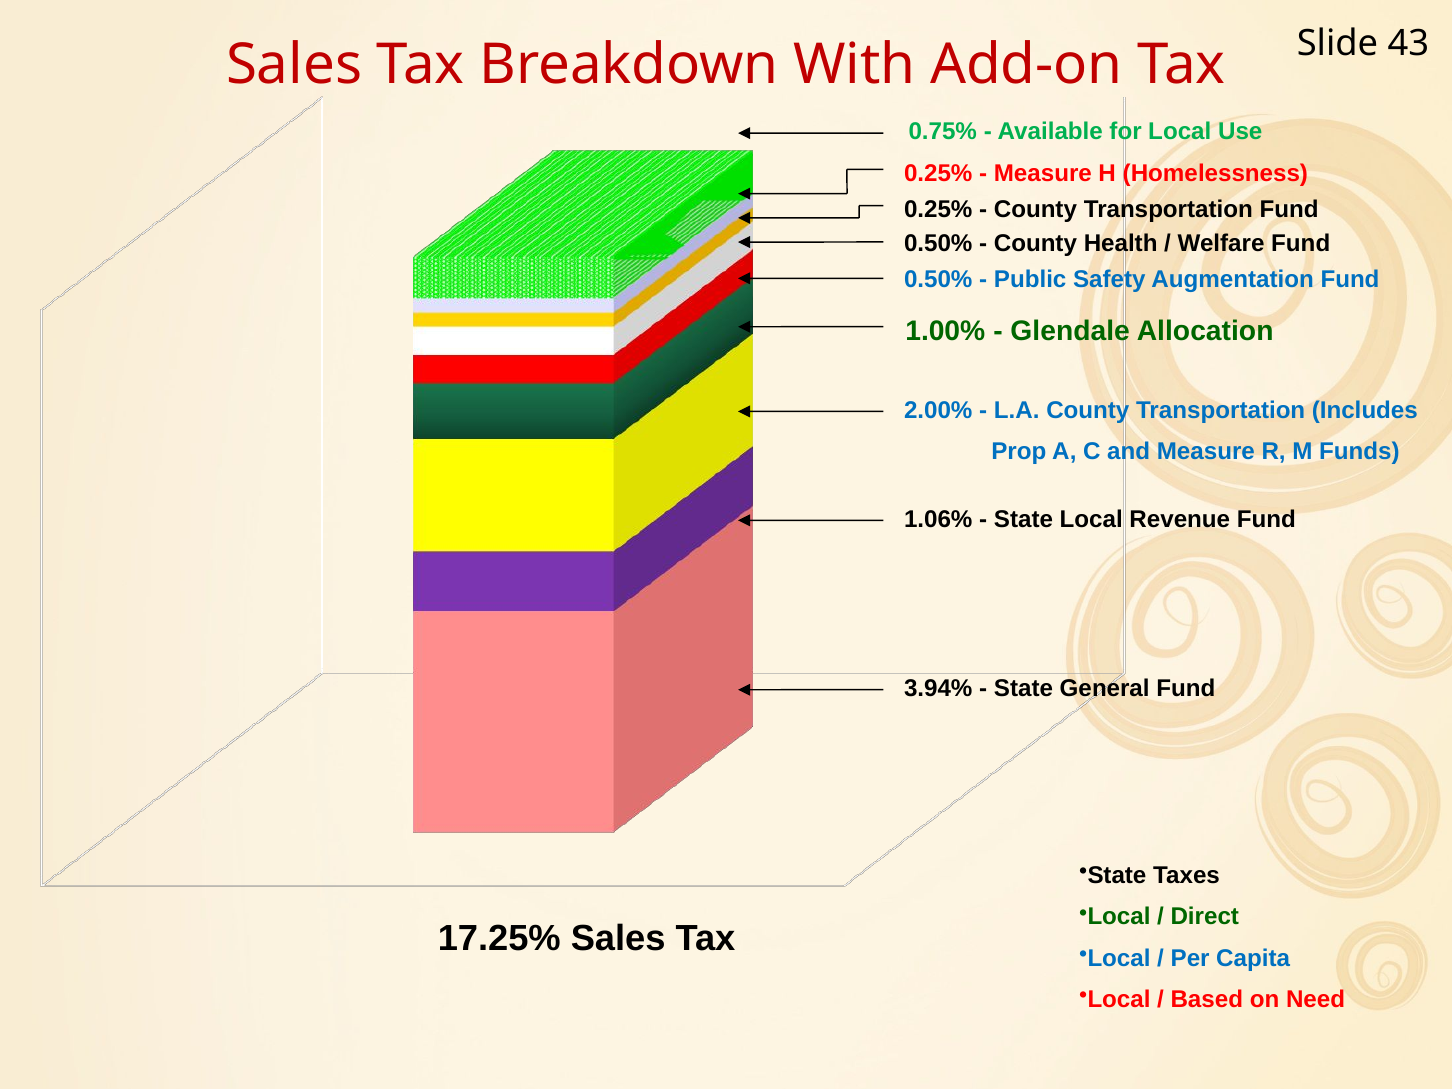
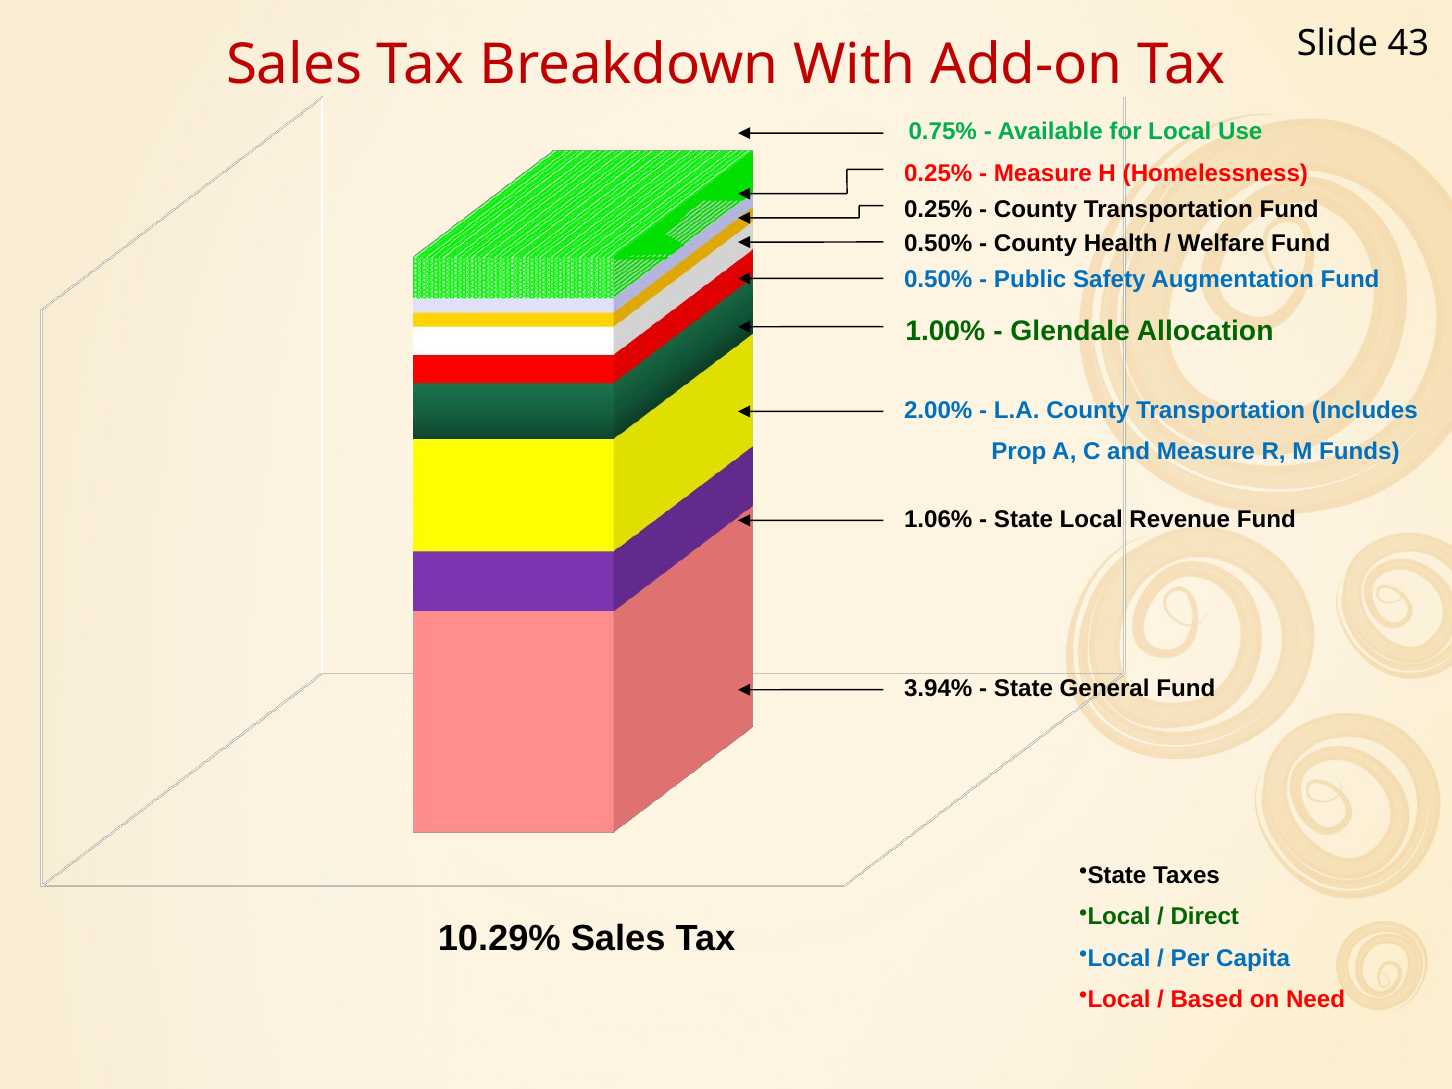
17.25%: 17.25% -> 10.29%
